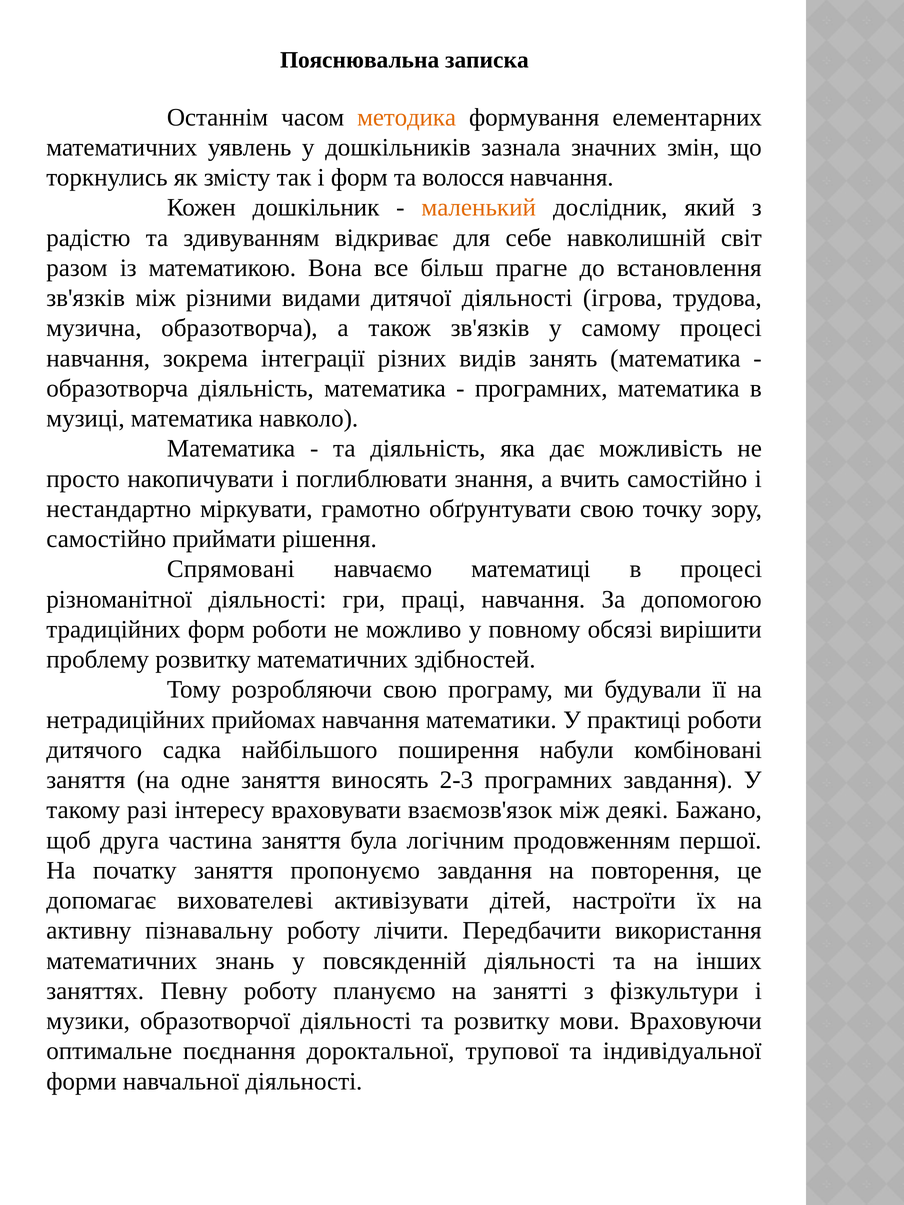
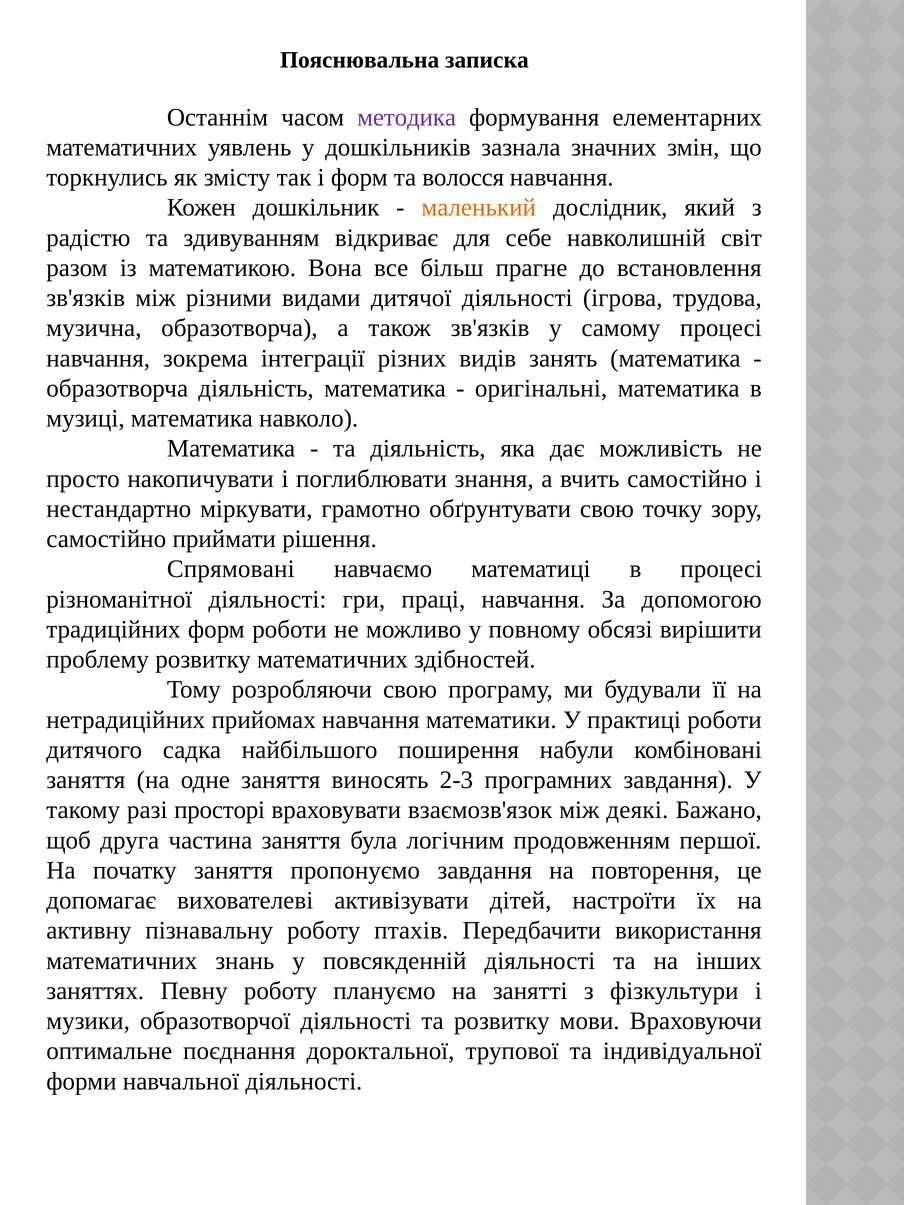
методика colour: orange -> purple
програмних at (541, 389): програмних -> оригінальні
інтересу: інтересу -> просторі
лічити: лічити -> птахів
